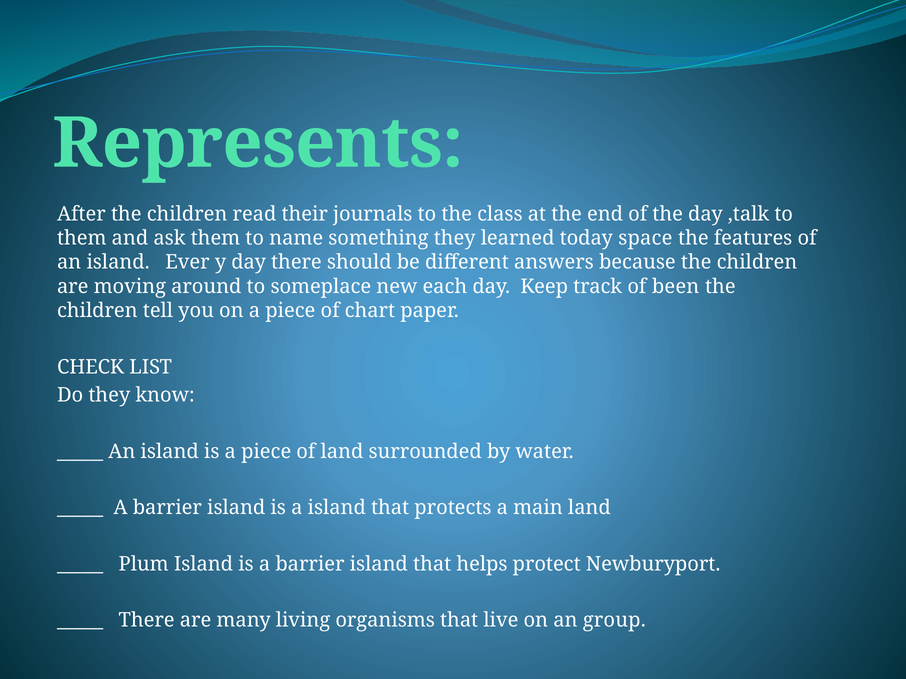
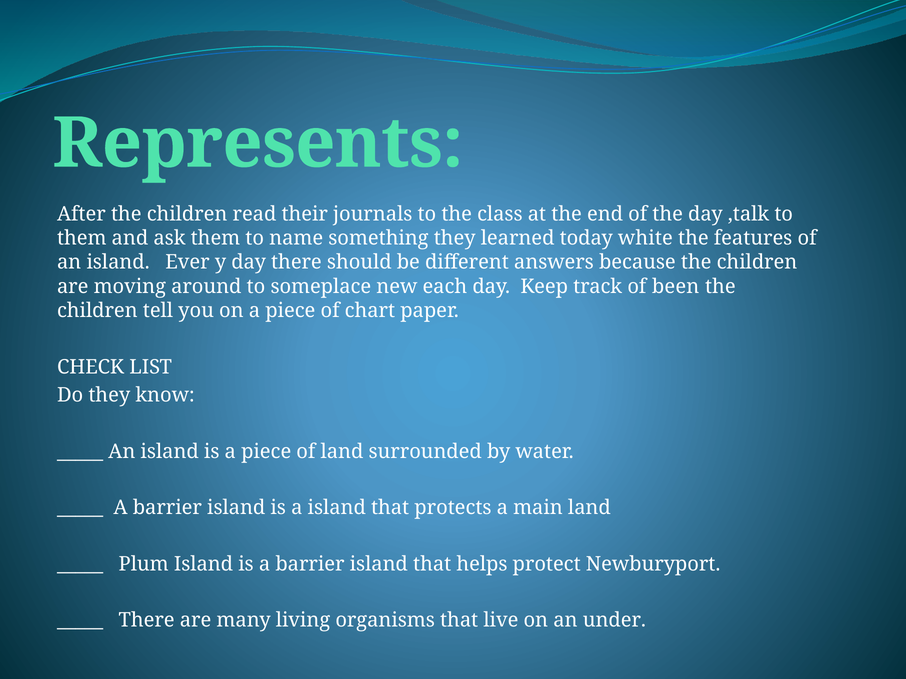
space: space -> white
group: group -> under
